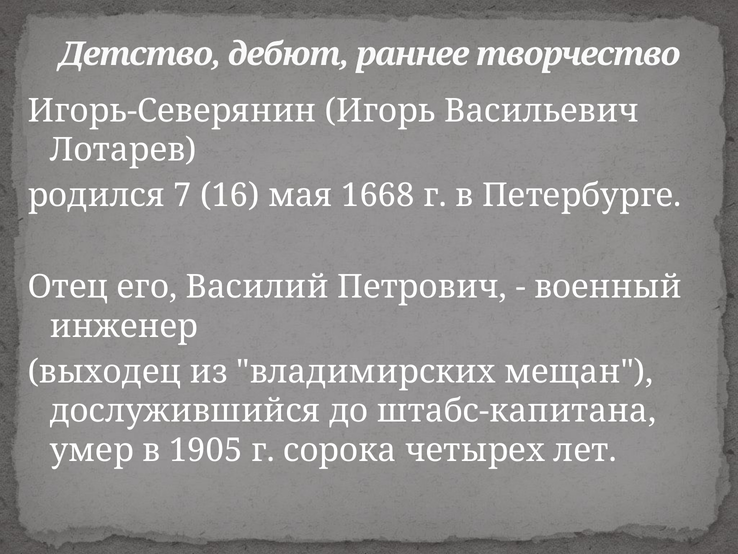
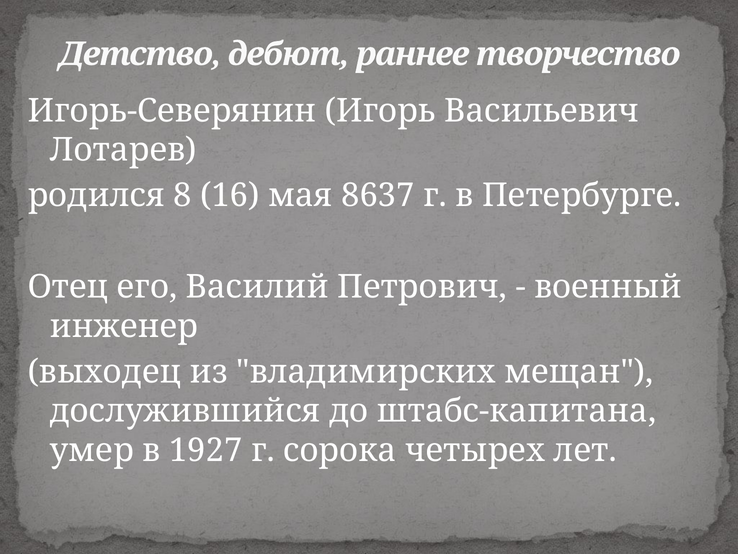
7: 7 -> 8
1668: 1668 -> 8637
1905: 1905 -> 1927
